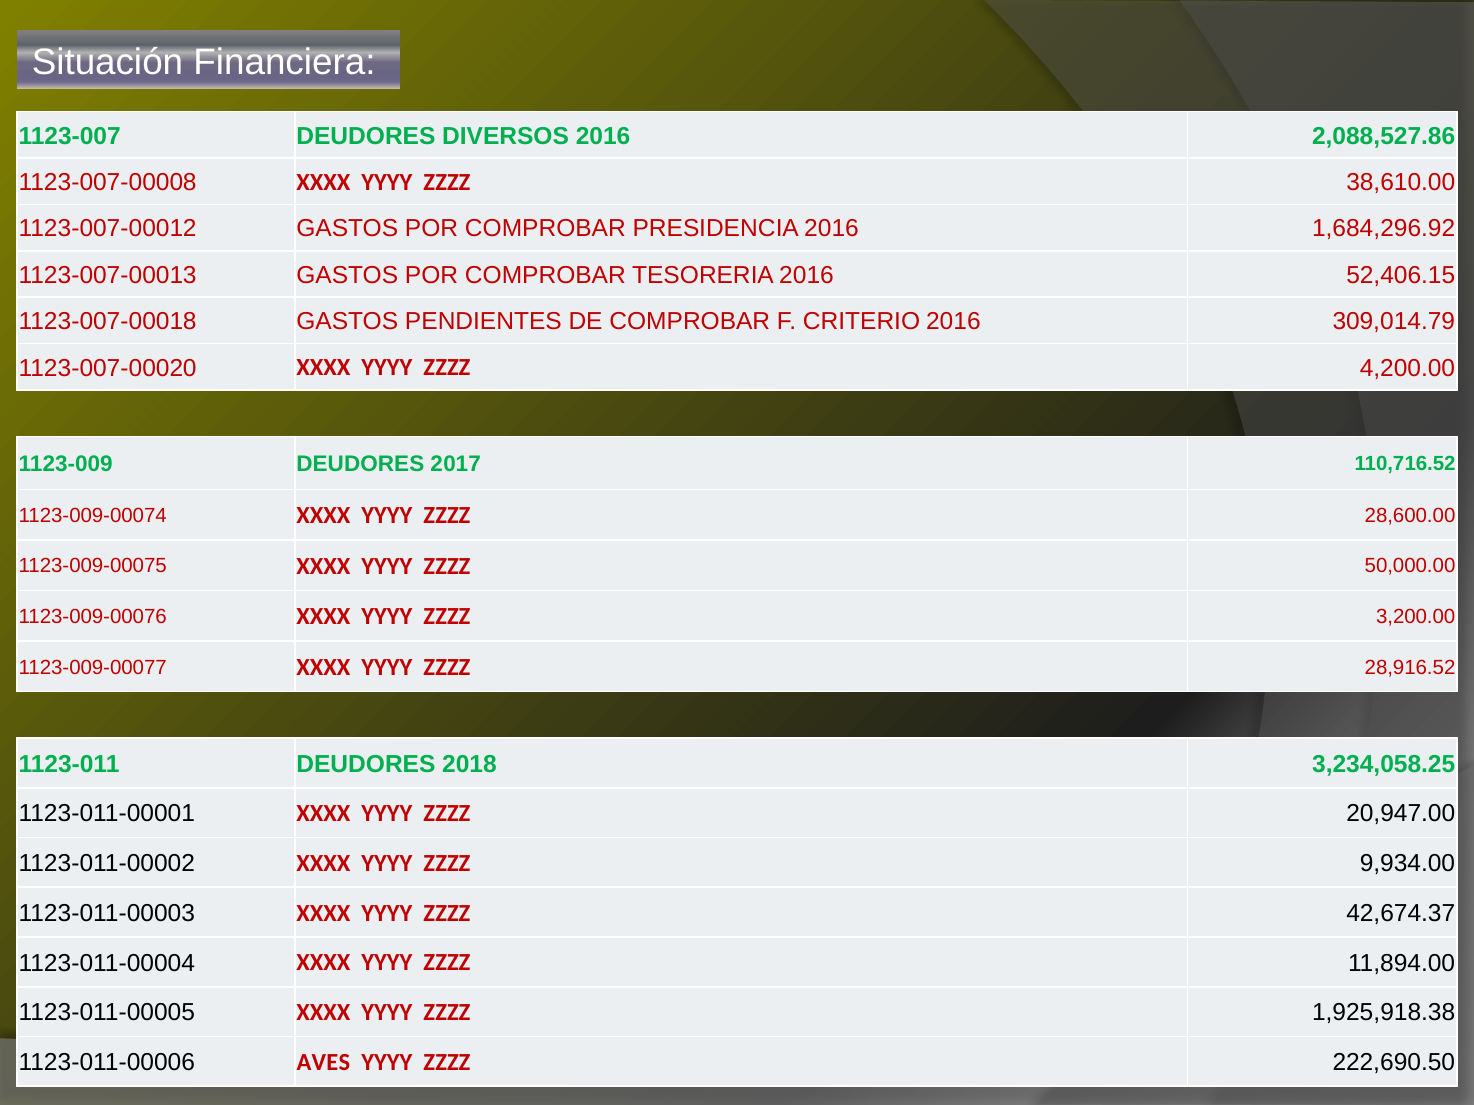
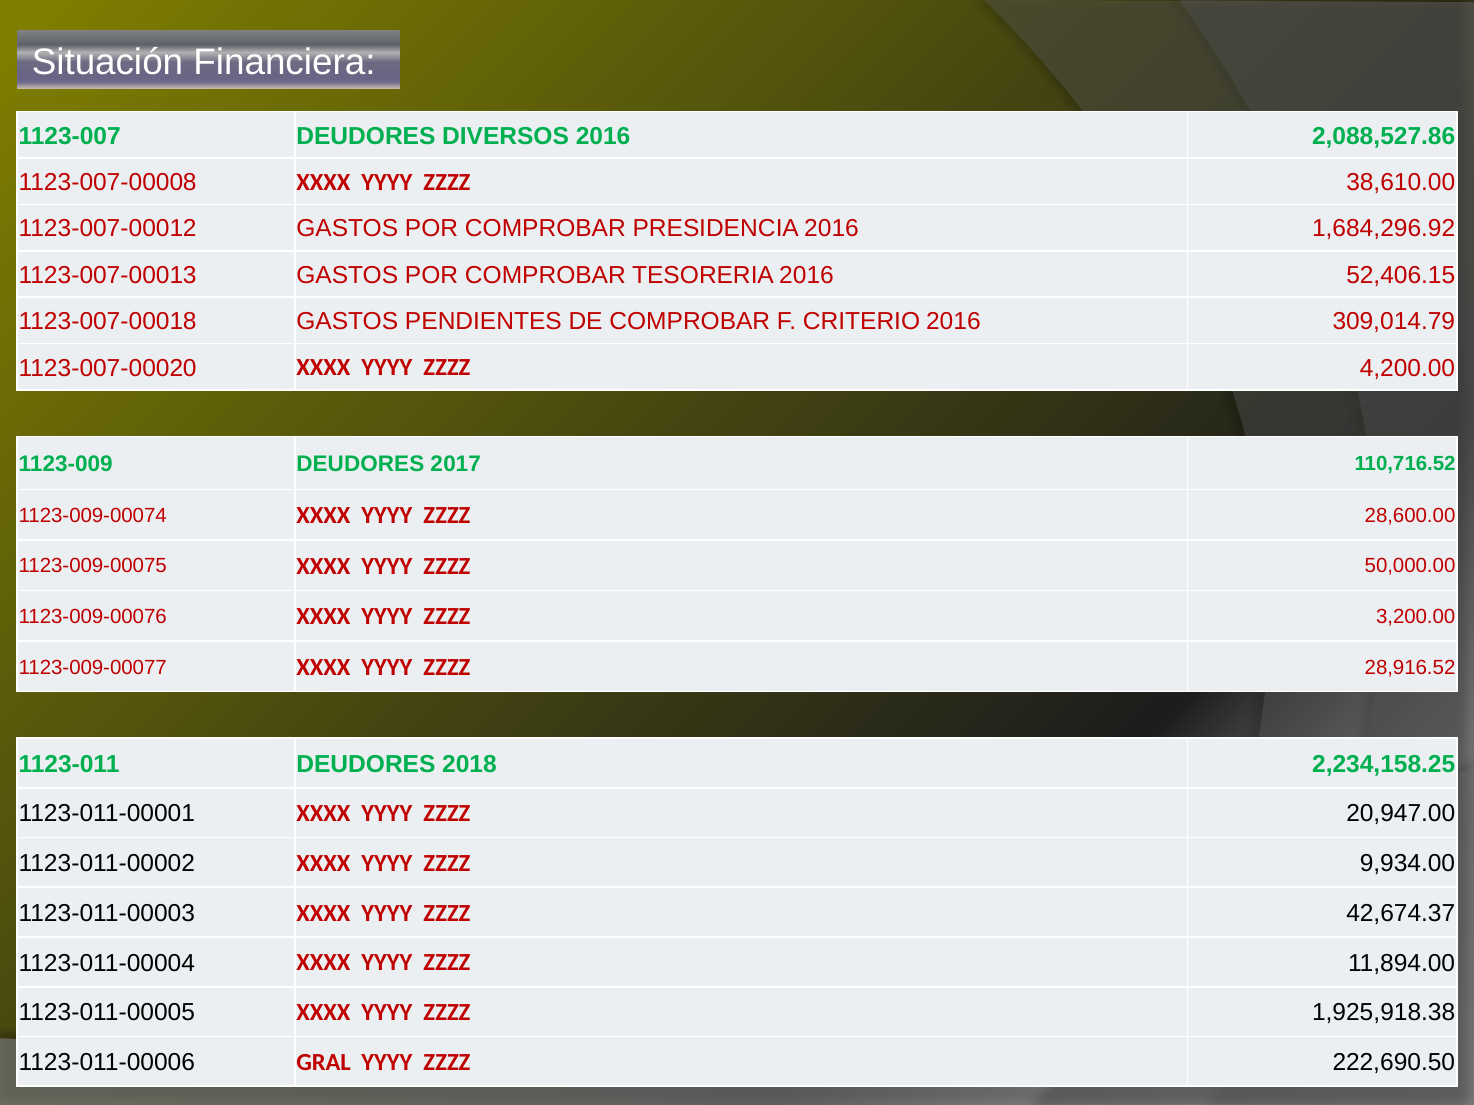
3,234,058.25: 3,234,058.25 -> 2,234,158.25
AVES: AVES -> GRAL
